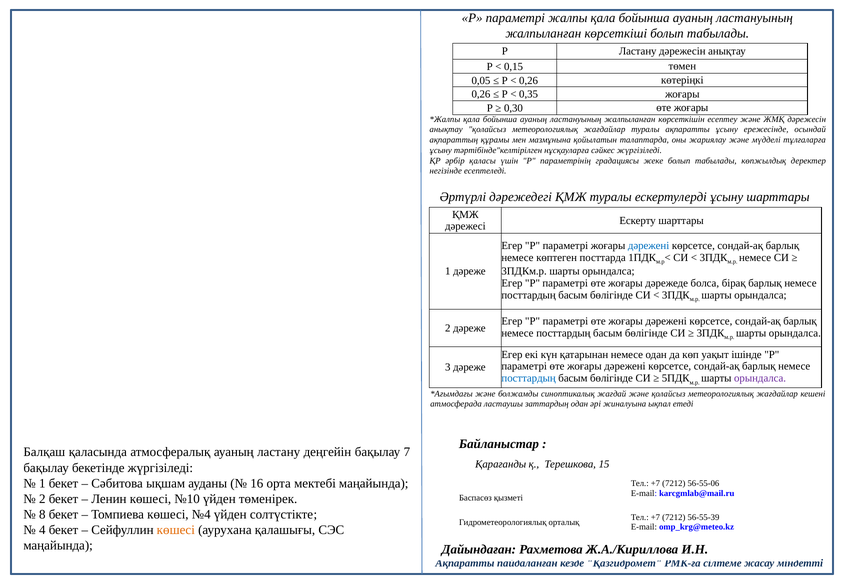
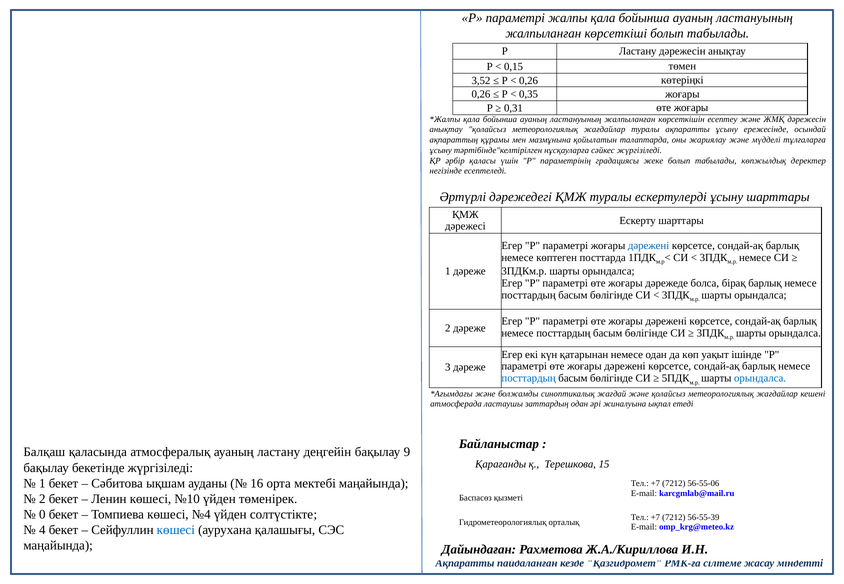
0,05: 0,05 -> 3,52
0,30: 0,30 -> 0,31
орындалса at (760, 379) colour: purple -> blue
7: 7 -> 9
8: 8 -> 0
көшесі at (176, 530) colour: orange -> blue
